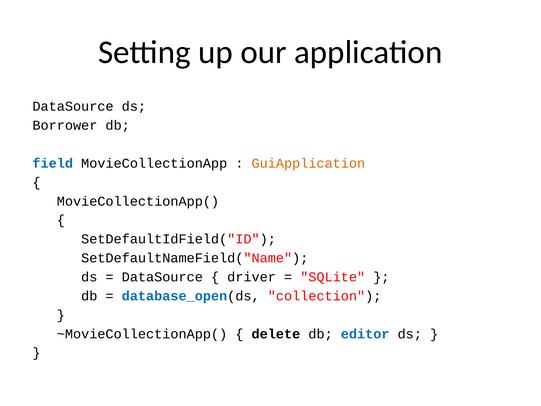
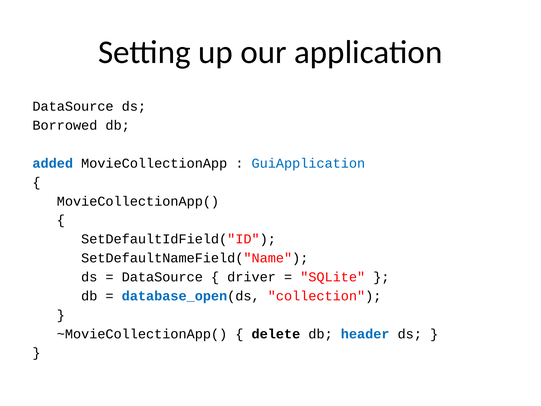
Borrower: Borrower -> Borrowed
field: field -> added
GuiApplication colour: orange -> blue
editor: editor -> header
